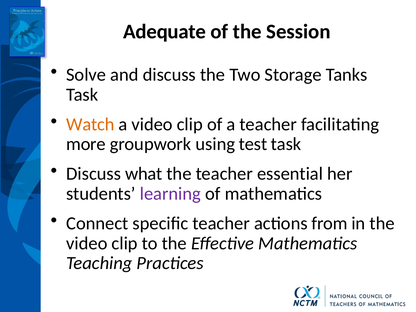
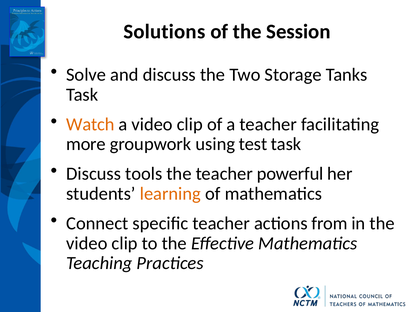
Adequate: Adequate -> Solutions
what: what -> tools
essential: essential -> powerful
learning colour: purple -> orange
